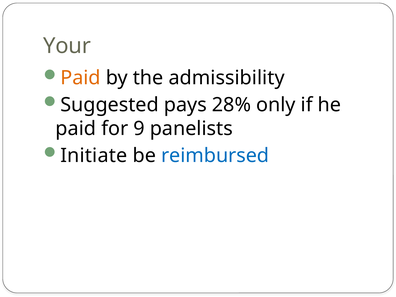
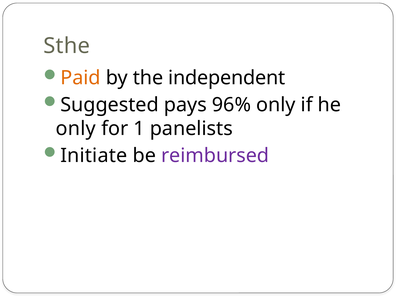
Your: Your -> Sthe
admissibility: admissibility -> independent
28%: 28% -> 96%
paid at (76, 129): paid -> only
9: 9 -> 1
reimbursed colour: blue -> purple
